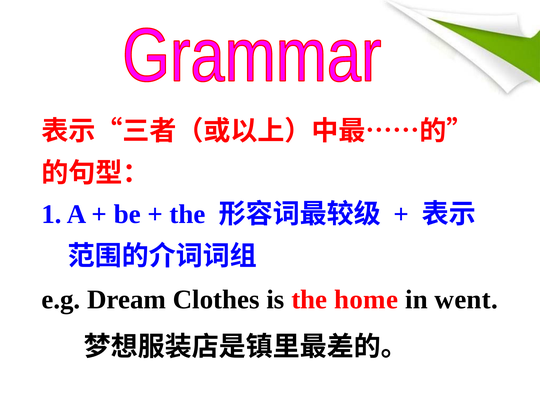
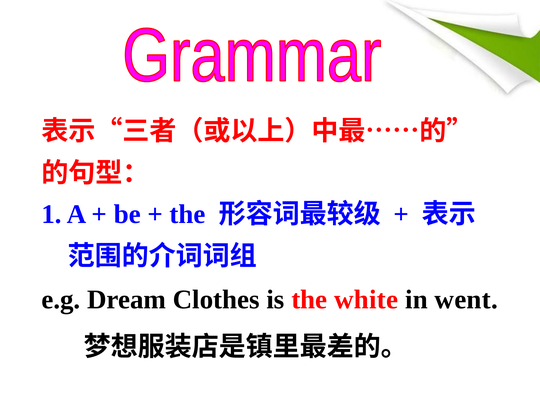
home: home -> white
